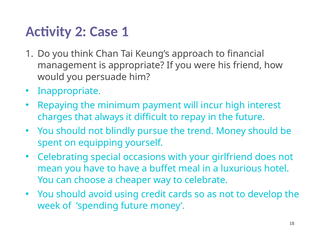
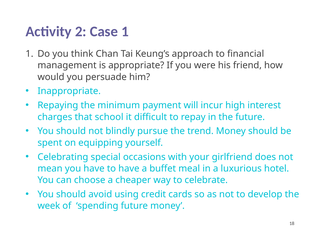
always: always -> school
